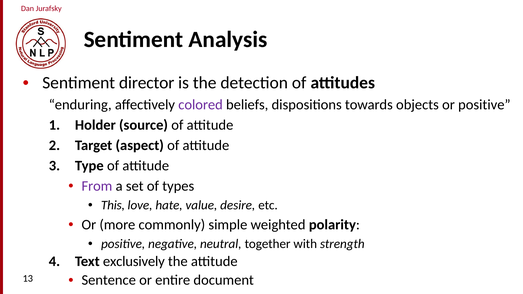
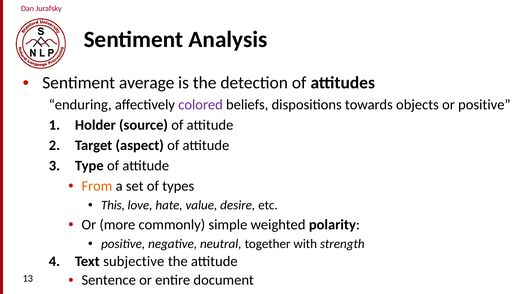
director: director -> average
From colour: purple -> orange
exclusively: exclusively -> subjective
